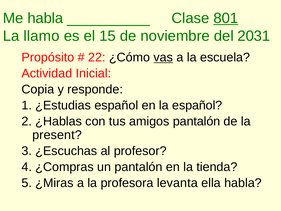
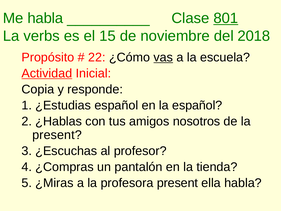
llamo: llamo -> verbs
2031: 2031 -> 2018
Actividad underline: none -> present
amigos pantalón: pantalón -> nosotros
profesora levanta: levanta -> present
